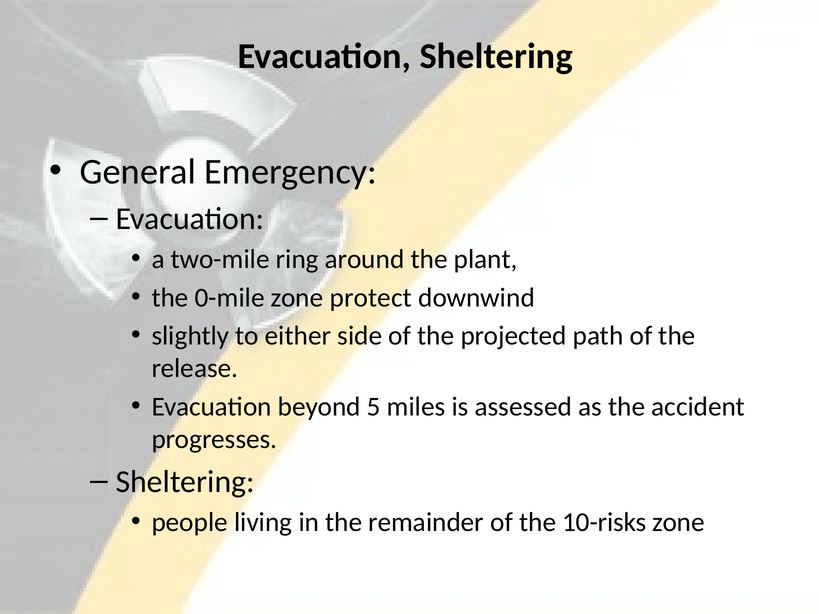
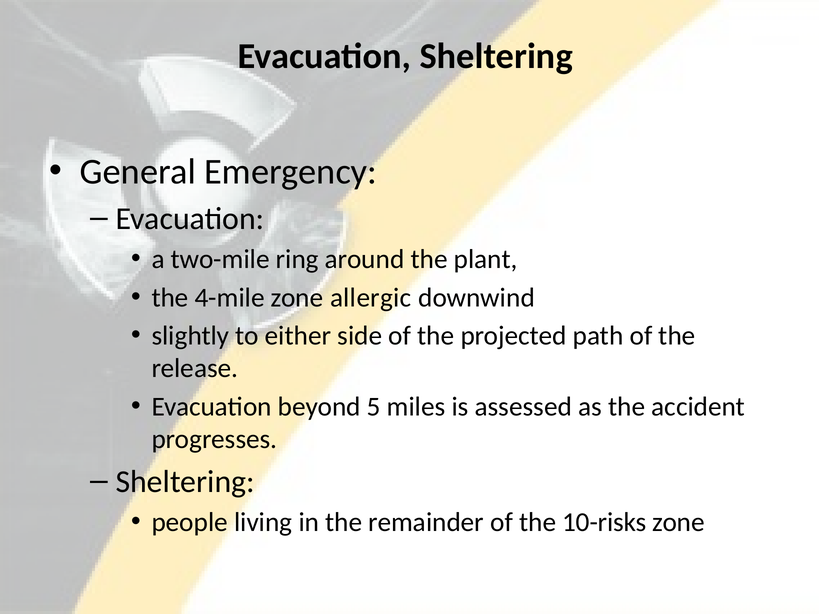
0-mile: 0-mile -> 4-mile
protect: protect -> allergic
